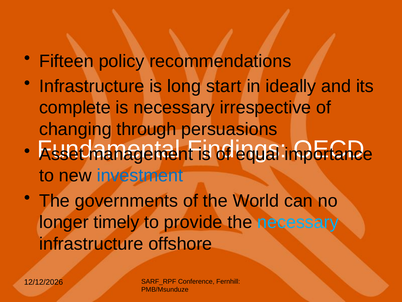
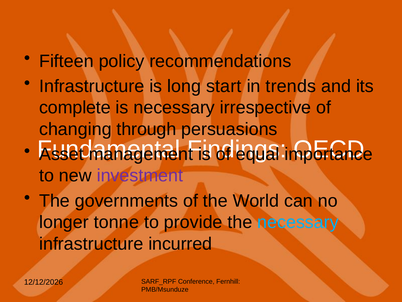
ideally: ideally -> trends
investment colour: blue -> purple
timely: timely -> tonne
offshore: offshore -> incurred
